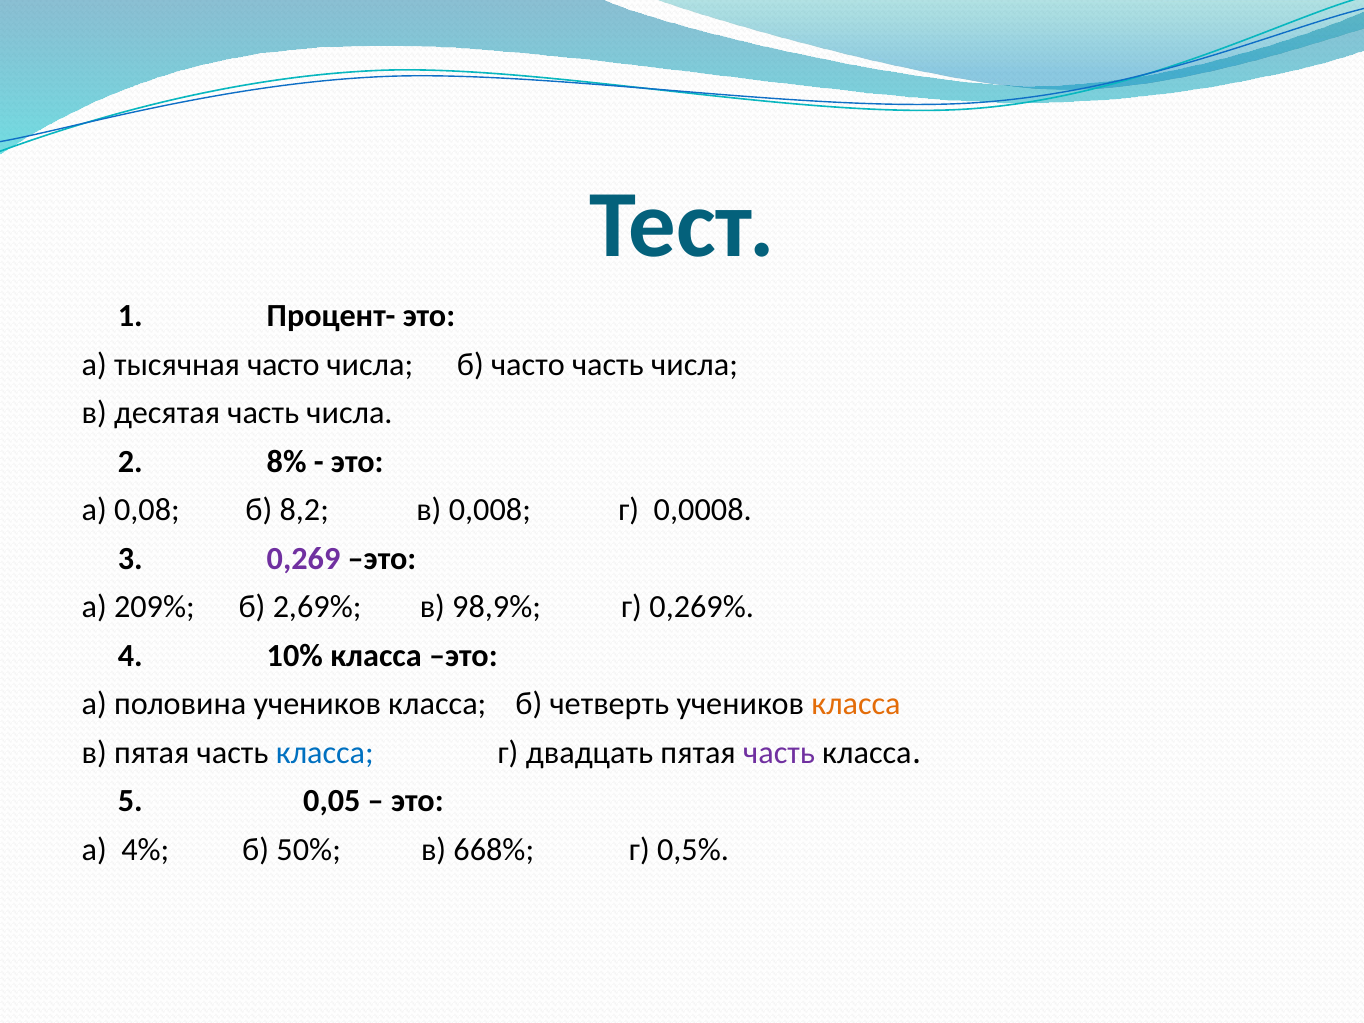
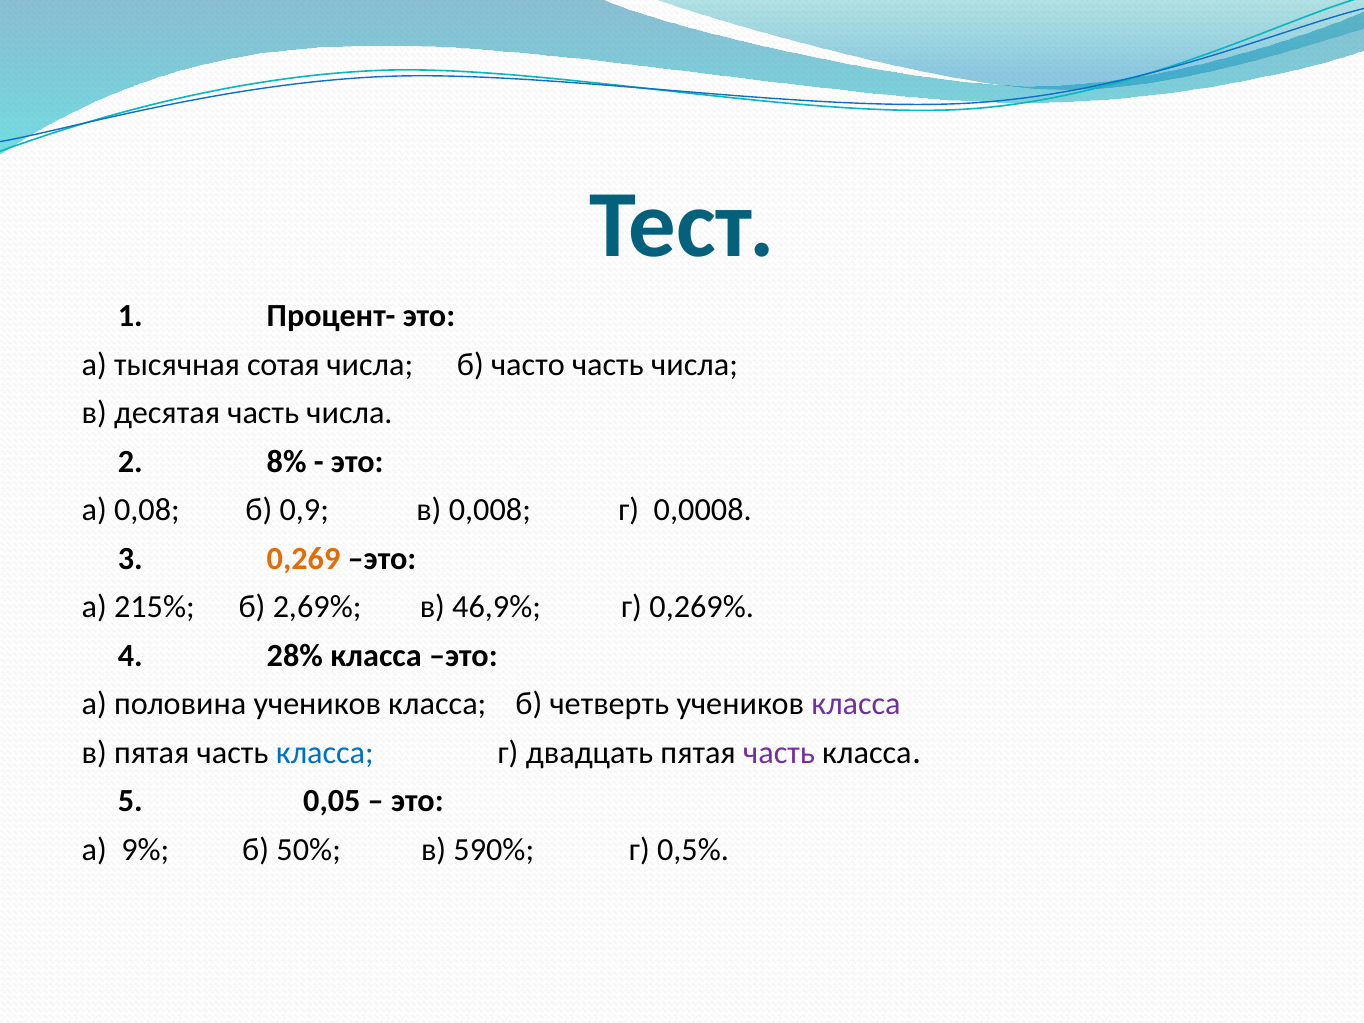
тысячная часто: часто -> сотая
8,2: 8,2 -> 0,9
0,269 colour: purple -> orange
209%: 209% -> 215%
98,9%: 98,9% -> 46,9%
10%: 10% -> 28%
класса at (856, 704) colour: orange -> purple
4%: 4% -> 9%
668%: 668% -> 590%
